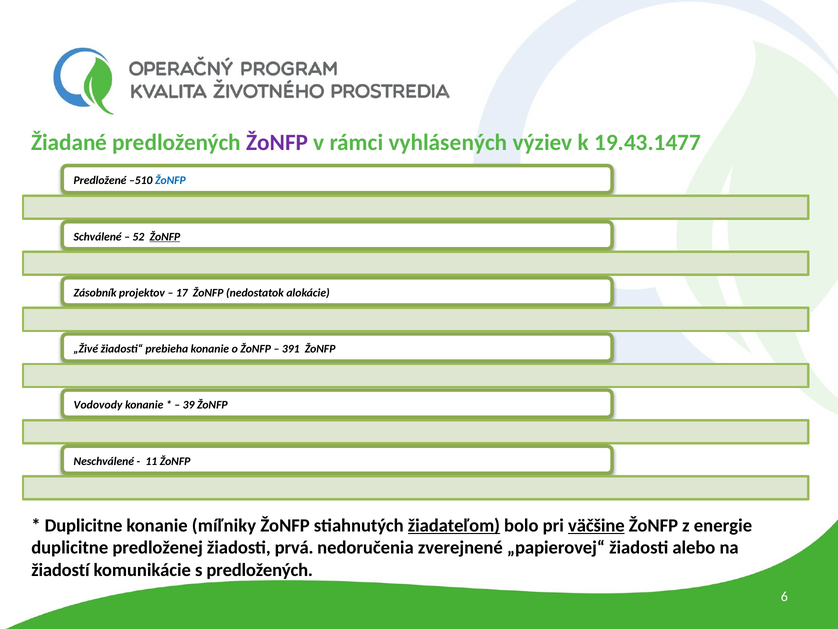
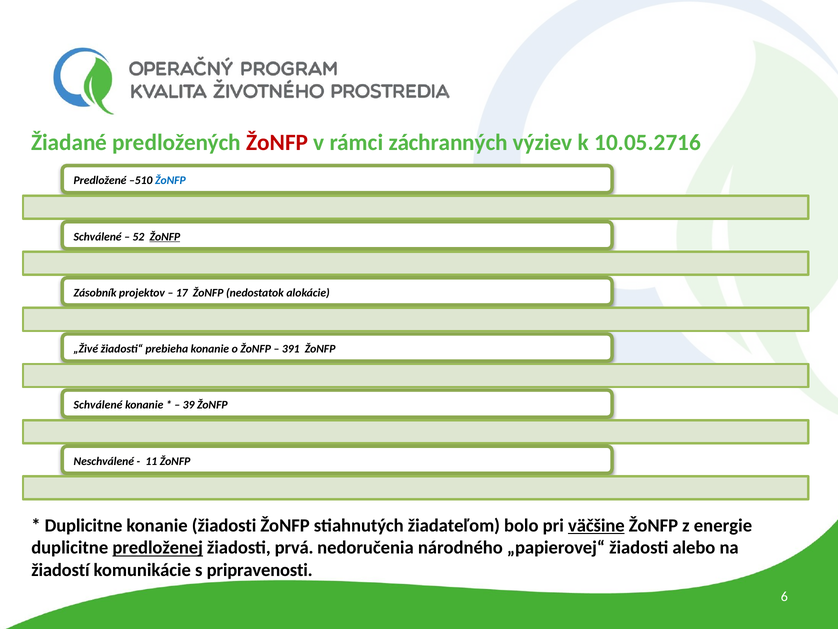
ŽoNFP at (277, 143) colour: purple -> red
vyhlásených: vyhlásených -> záchranných
19.43.1477: 19.43.1477 -> 10.05.2716
Vodovody at (98, 405): Vodovody -> Schválené
konanie míľniky: míľniky -> žiadosti
žiadateľom underline: present -> none
predloženej underline: none -> present
zverejnené: zverejnené -> národného
s predložených: predložených -> pripravenosti
